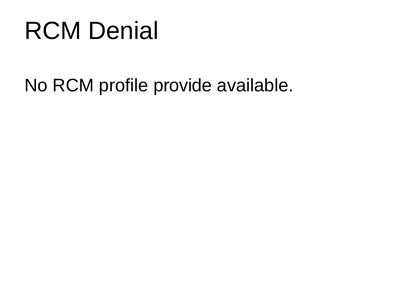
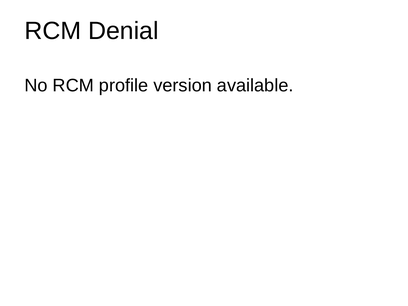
provide: provide -> version
